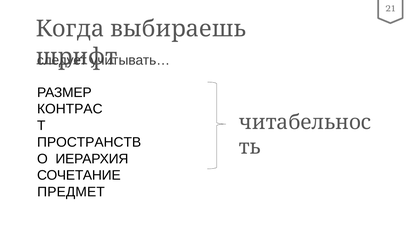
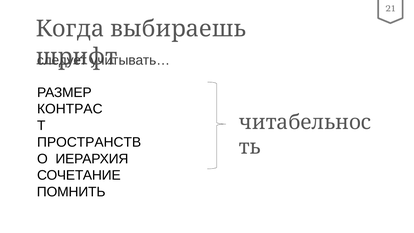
ПРЕДМЕТ: ПРЕДМЕТ -> ПОМНИТЬ
